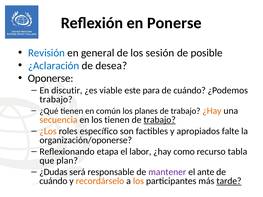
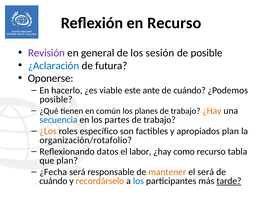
en Ponerse: Ponerse -> Recurso
Revisión colour: blue -> purple
desea: desea -> futura
discutir: discutir -> hacerlo
para: para -> ante
trabajo at (56, 100): trabajo -> posible
secuencia colour: orange -> blue
los tienen: tienen -> partes
trabajo at (160, 120) underline: present -> none
apropiados falte: falte -> plan
organización/oponerse: organización/oponerse -> organización/rotafolio
etapa: etapa -> datos
¿Dudas: ¿Dudas -> ¿Fecha
mantener colour: purple -> orange
el ante: ante -> será
los at (138, 181) colour: orange -> blue
